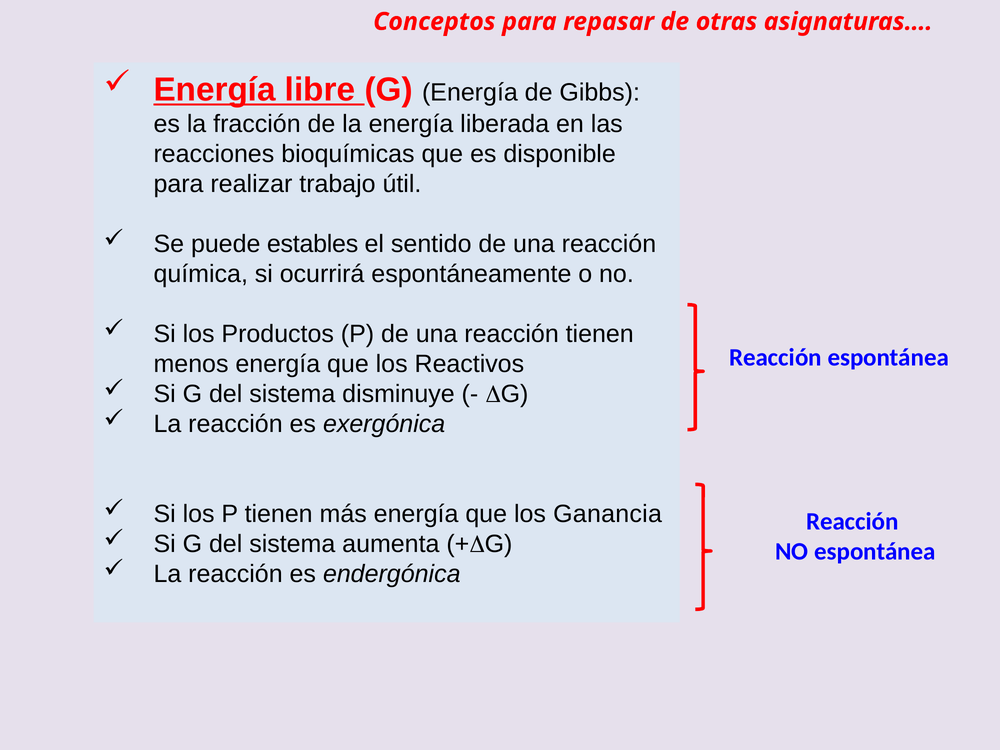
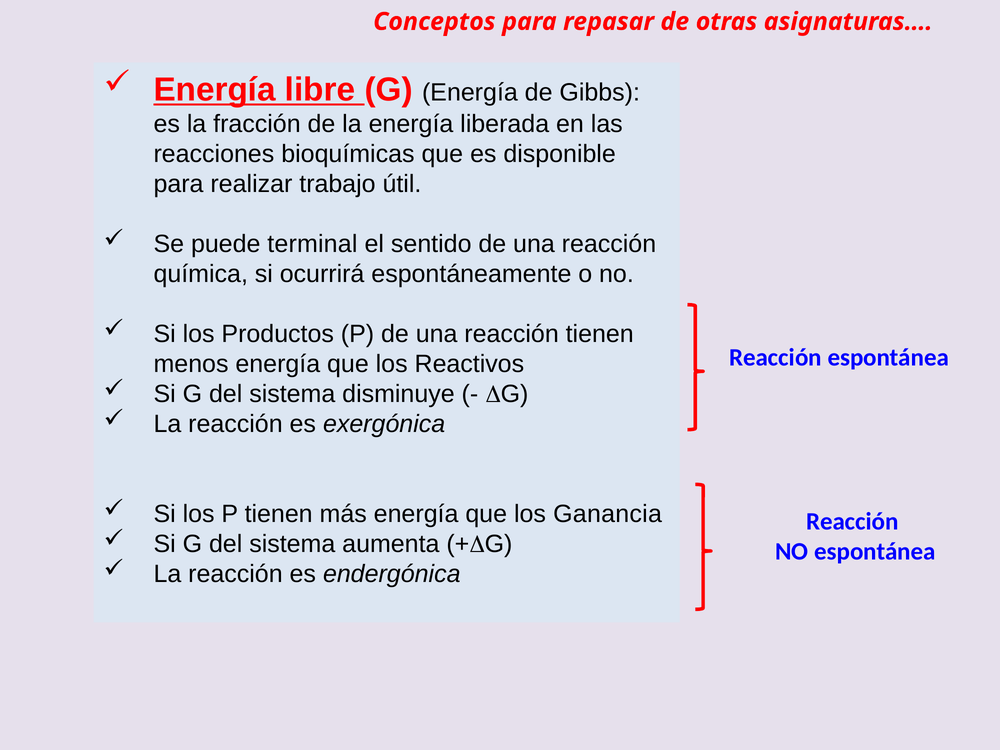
estables: estables -> terminal
